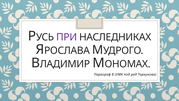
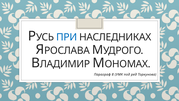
ПРИ colour: purple -> blue
